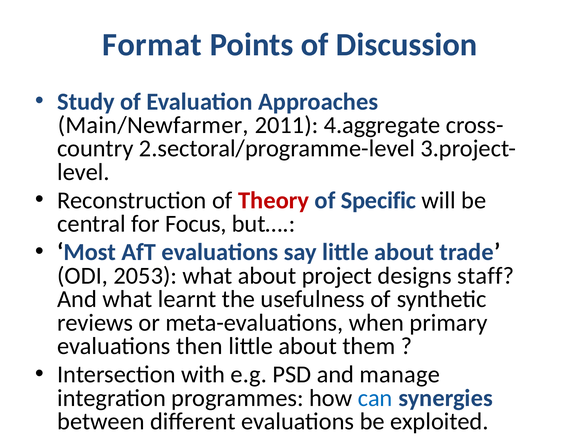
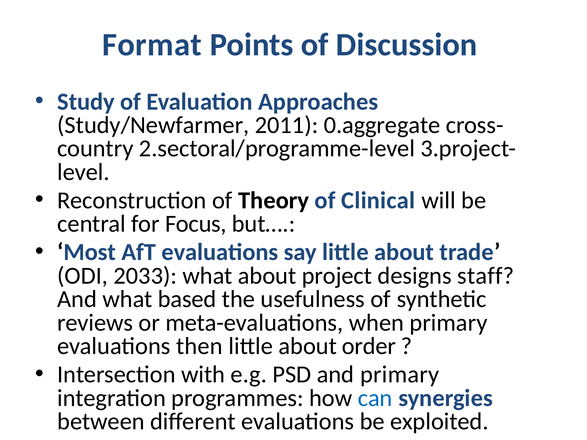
Main/Newfarmer: Main/Newfarmer -> Study/Newfarmer
4.aggregate: 4.aggregate -> 0.aggregate
Theory colour: red -> black
Specific: Specific -> Clinical
2053: 2053 -> 2033
learnt: learnt -> based
them: them -> order
and manage: manage -> primary
